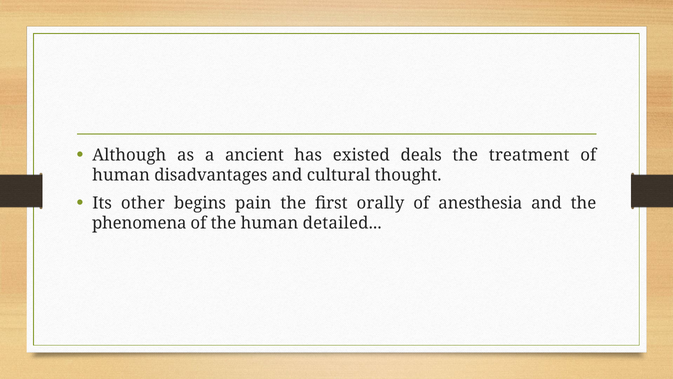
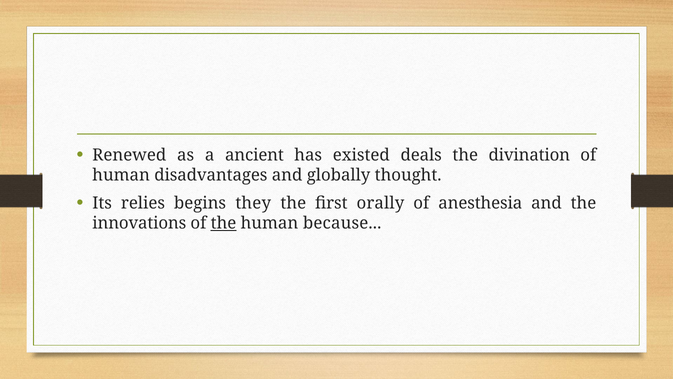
Although: Although -> Renewed
treatment: treatment -> divination
cultural: cultural -> globally
other: other -> relies
pain: pain -> they
phenomena: phenomena -> innovations
the at (224, 223) underline: none -> present
detailed: detailed -> because
